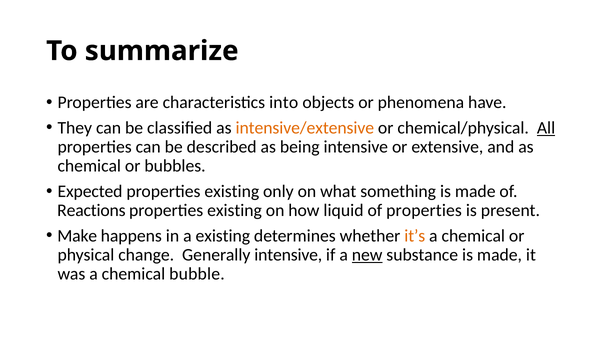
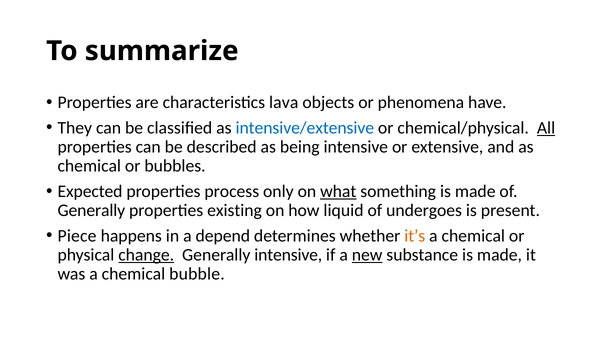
into: into -> lava
intensive/extensive colour: orange -> blue
existing at (232, 191): existing -> process
what underline: none -> present
Reactions at (91, 210): Reactions -> Generally
of properties: properties -> undergoes
Make: Make -> Piece
a existing: existing -> depend
change underline: none -> present
